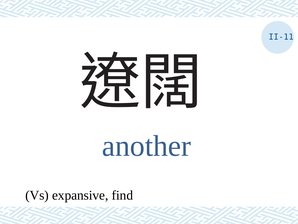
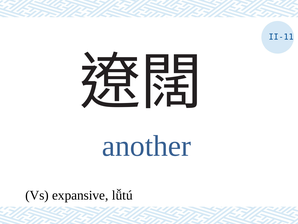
find: find -> lǚtú
